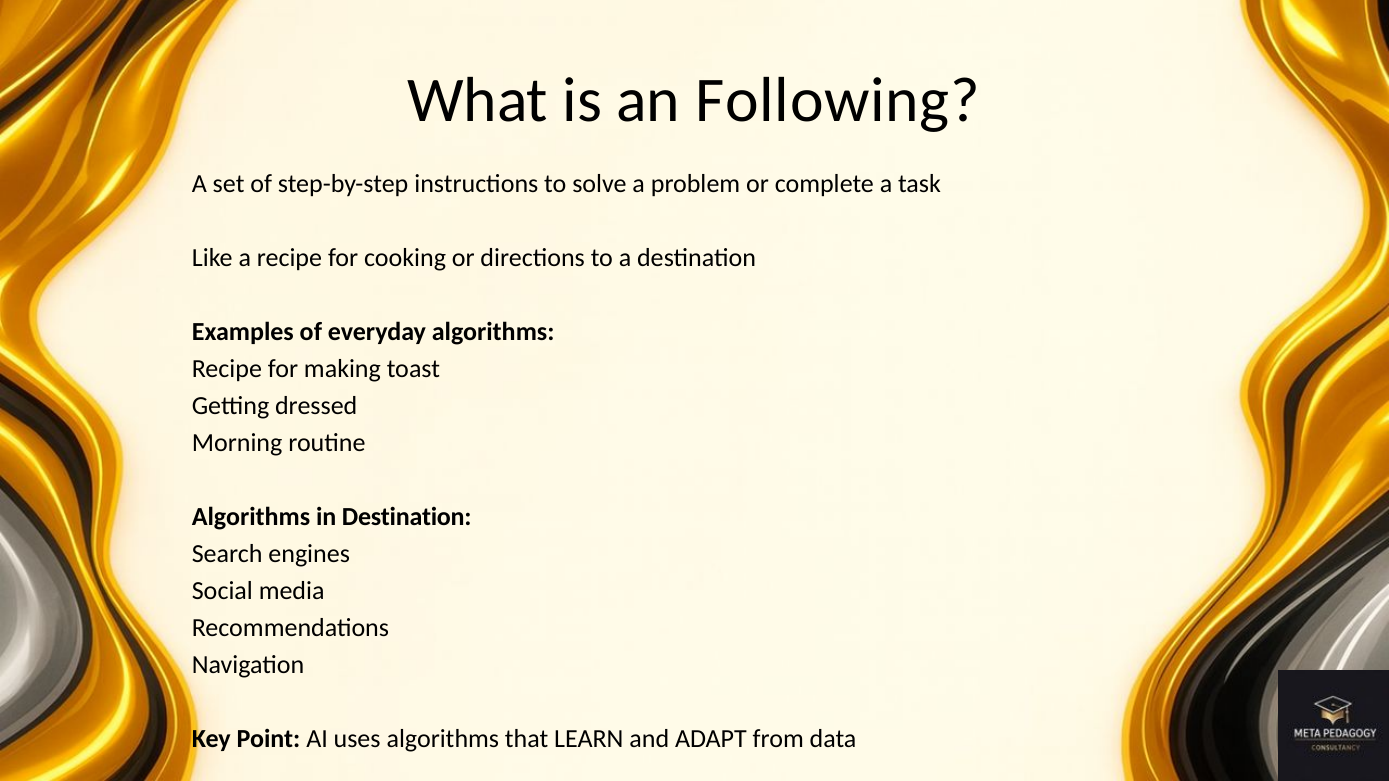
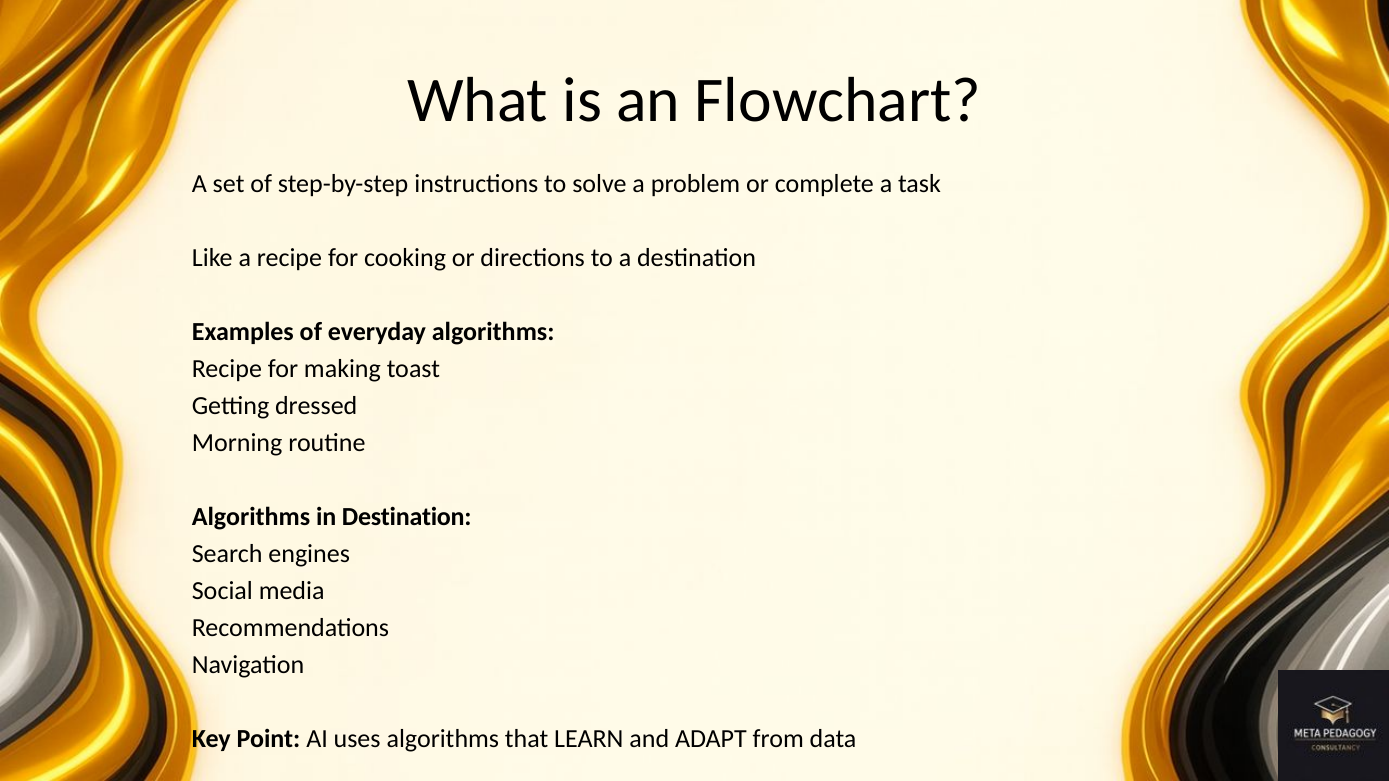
Following: Following -> Flowchart
